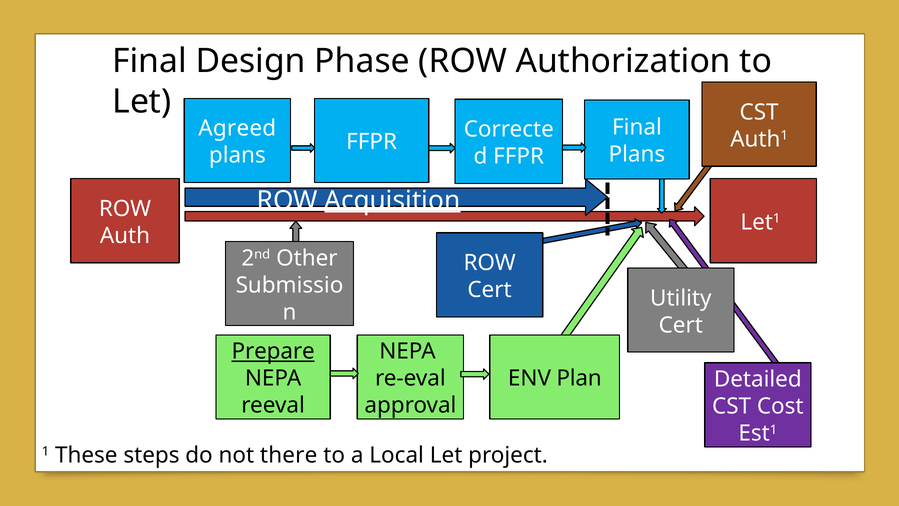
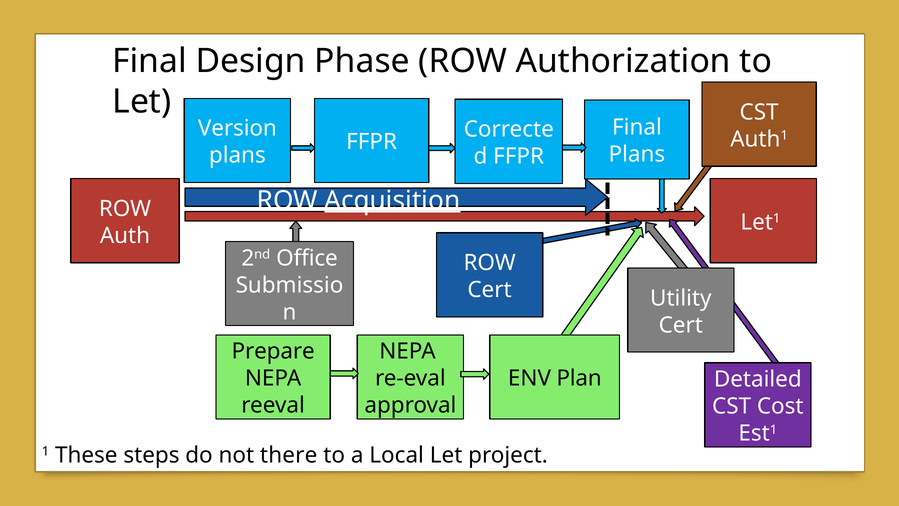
Agreed: Agreed -> Version
Other: Other -> Office
Prepare underline: present -> none
